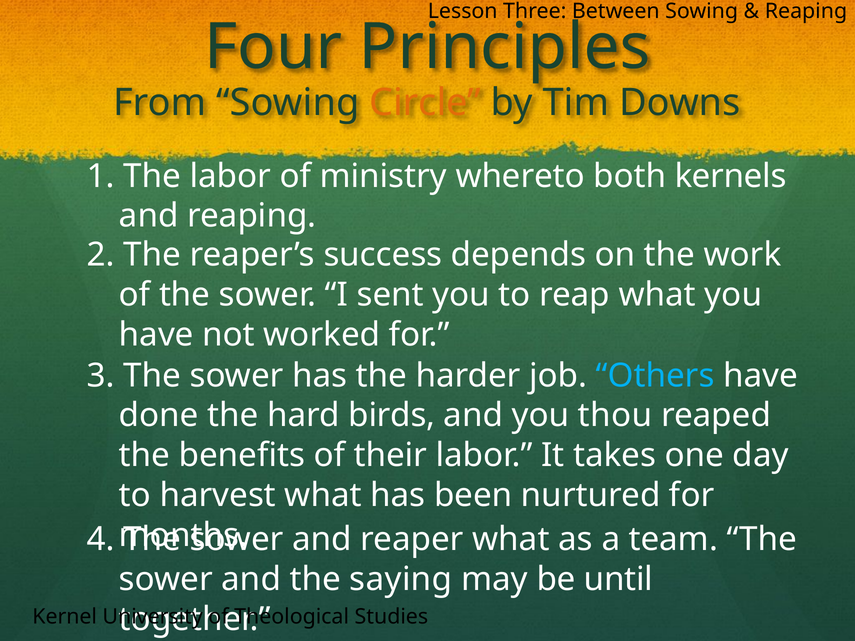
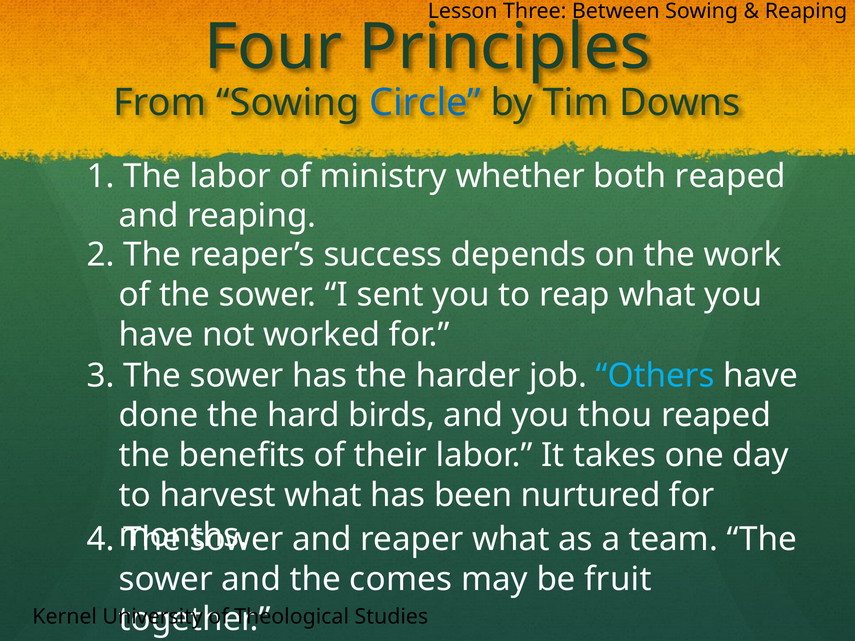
Circle colour: orange -> blue
whereto: whereto -> whether
both kernels: kernels -> reaped
saying: saying -> comes
until: until -> fruit
